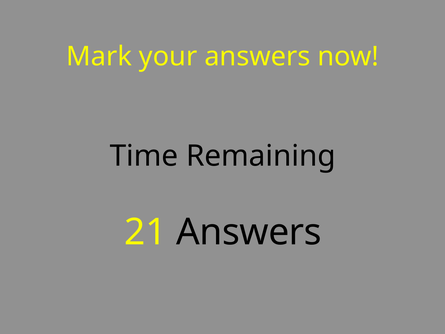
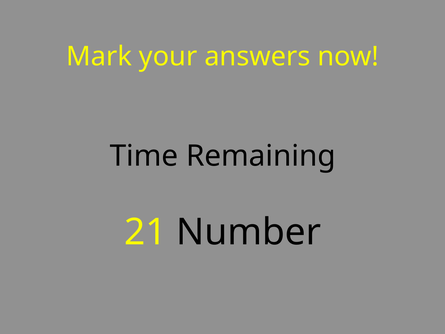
21 Answers: Answers -> Number
